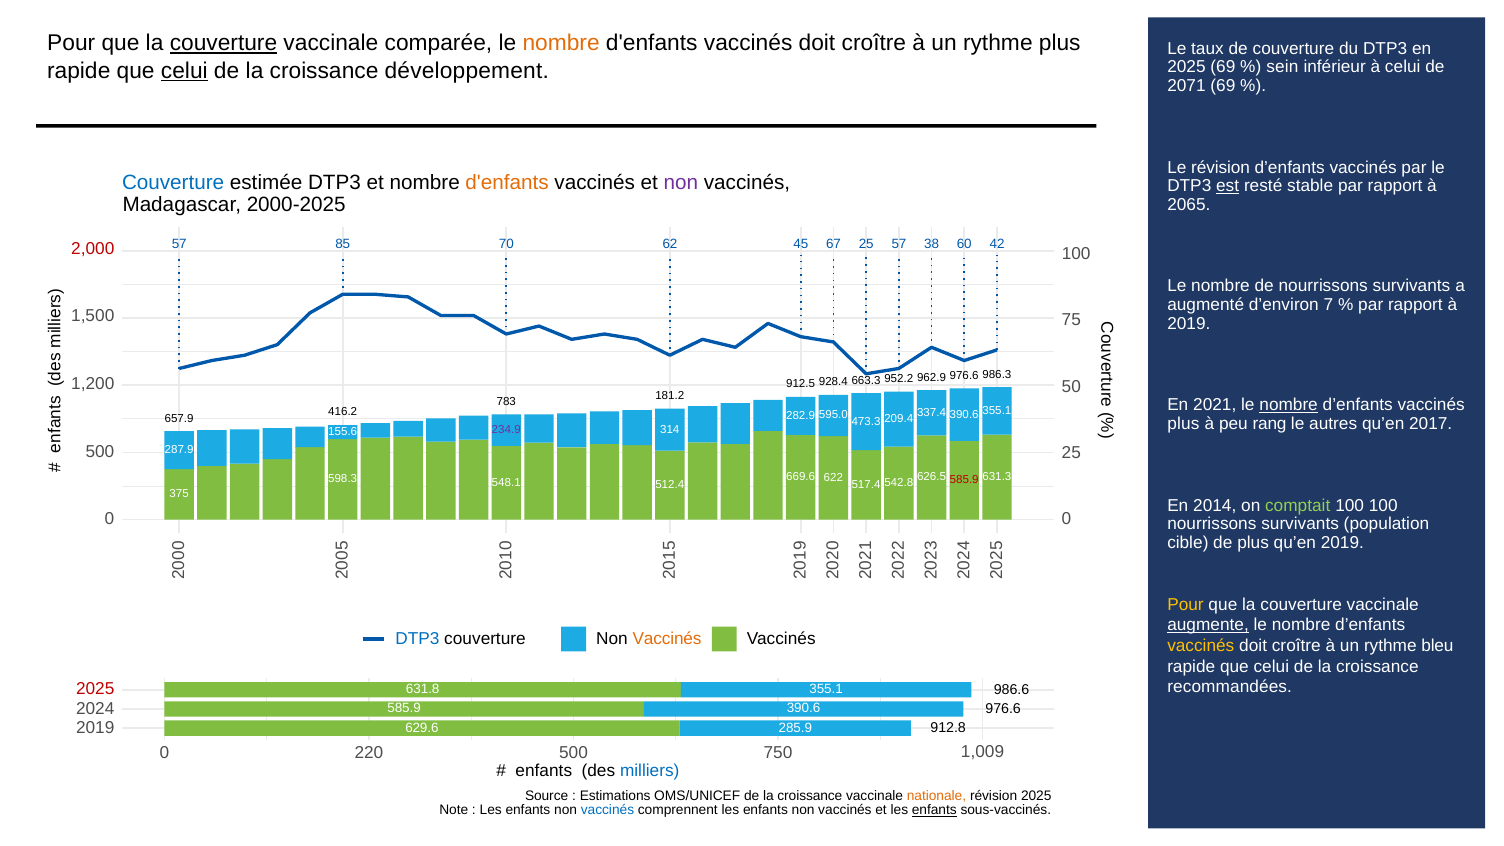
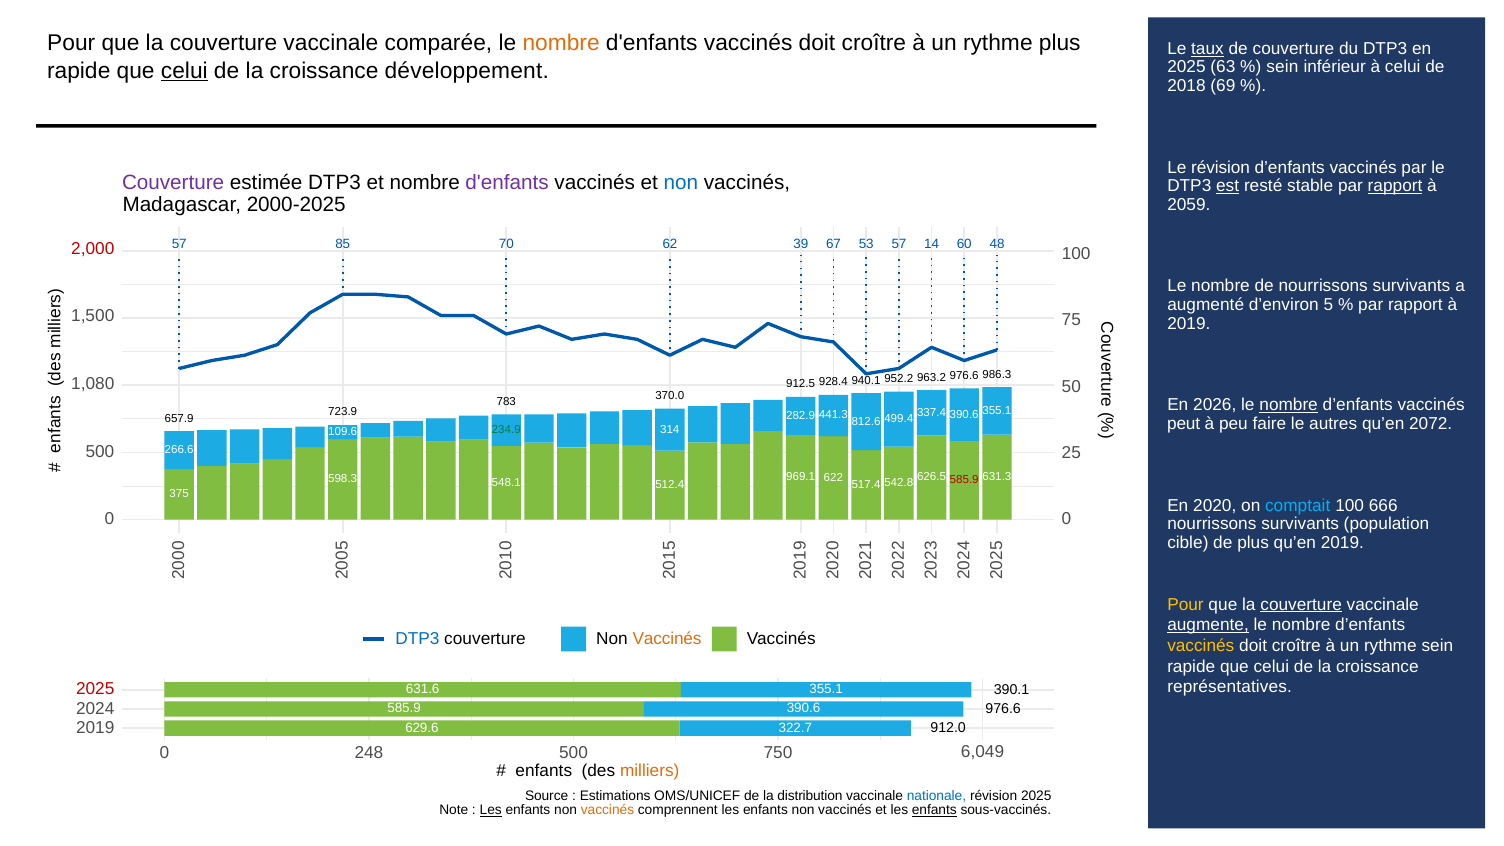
couverture at (223, 43) underline: present -> none
taux underline: none -> present
2025 69: 69 -> 63
2071: 2071 -> 2018
Couverture at (173, 183) colour: blue -> purple
d'enfants at (507, 183) colour: orange -> purple
non at (681, 183) colour: purple -> blue
rapport at (1395, 186) underline: none -> present
2065: 2065 -> 2059
45: 45 -> 39
67 25: 25 -> 53
38: 38 -> 14
42: 42 -> 48
d’environ 7: 7 -> 5
1,200: 1,200 -> 1,080
663.3: 663.3 -> 940.1
962.9: 962.9 -> 963.2
181.2: 181.2 -> 370.0
2021: 2021 -> 2026
416.2: 416.2 -> 723.9
595.0: 595.0 -> 441.3
209.4: 209.4 -> 499.4
plus at (1183, 424): plus -> peut
rang: rang -> faire
2017: 2017 -> 2072
473.3: 473.3 -> 812.6
234.9 colour: purple -> green
155.6: 155.6 -> 109.6
287.9: 287.9 -> 266.6
669.6: 669.6 -> 969.1
2014: 2014 -> 2020
comptait colour: light green -> light blue
100 100: 100 -> 666
couverture at (1301, 604) underline: none -> present
rythme bleu: bleu -> sein
recommandées: recommandées -> représentatives
986.6: 986.6 -> 390.1
631.8: 631.8 -> 631.6
912.8: 912.8 -> 912.0
285.9: 285.9 -> 322.7
220: 220 -> 248
1,009: 1,009 -> 6,049
milliers colour: blue -> orange
OMS/UNICEF de la croissance: croissance -> distribution
nationale colour: orange -> blue
Les at (491, 810) underline: none -> present
vaccinés at (607, 810) colour: blue -> orange
